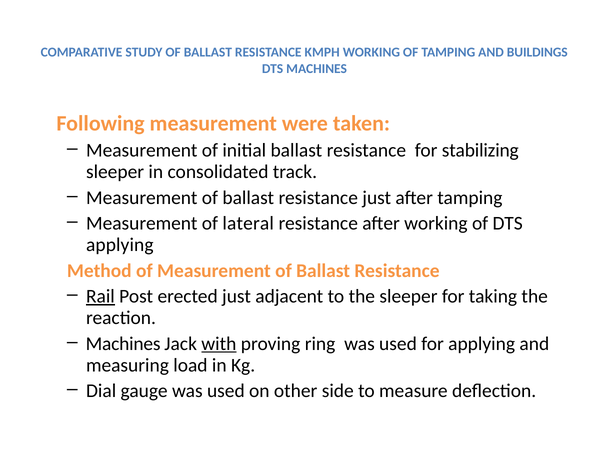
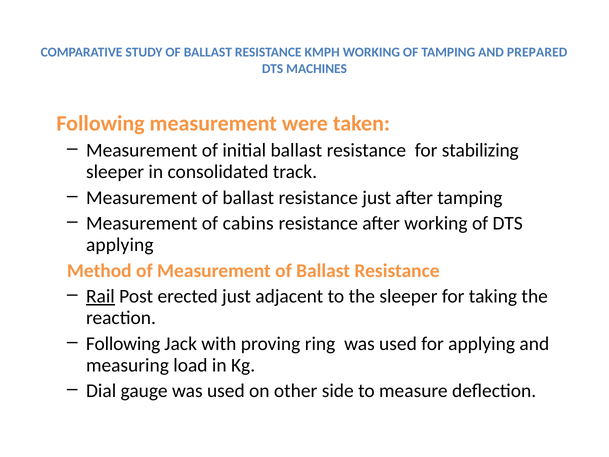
BUILDINGS: BUILDINGS -> PREPARED
lateral: lateral -> cabins
Machines at (123, 343): Machines -> Following
with underline: present -> none
